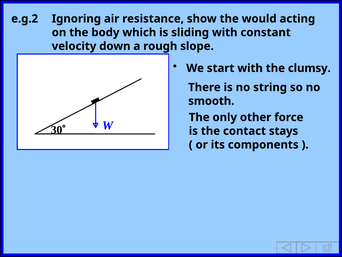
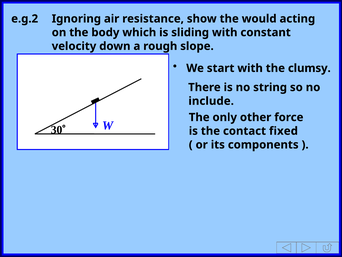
smooth: smooth -> include
stays: stays -> fixed
